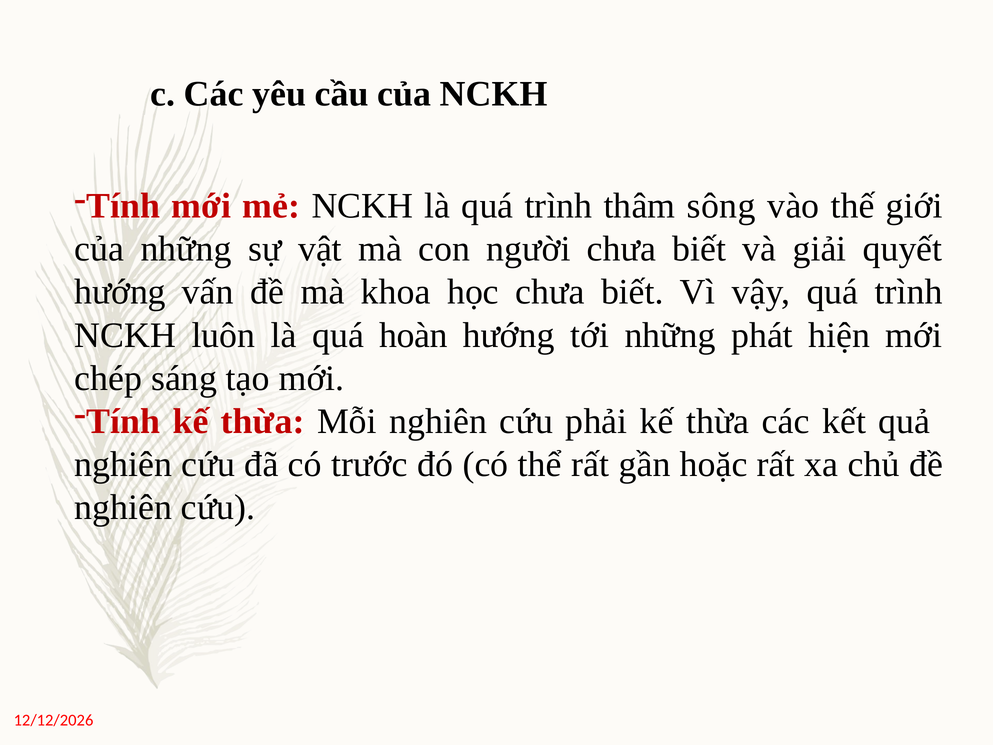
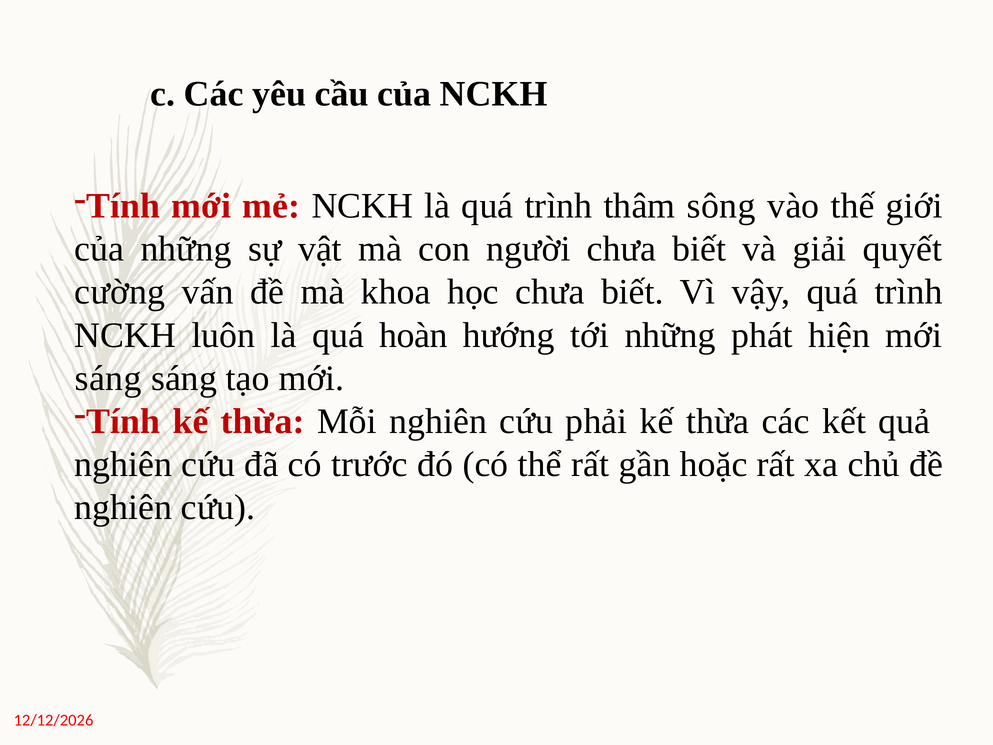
hướng at (120, 292): hướng -> cường
chép at (108, 378): chép -> sáng
